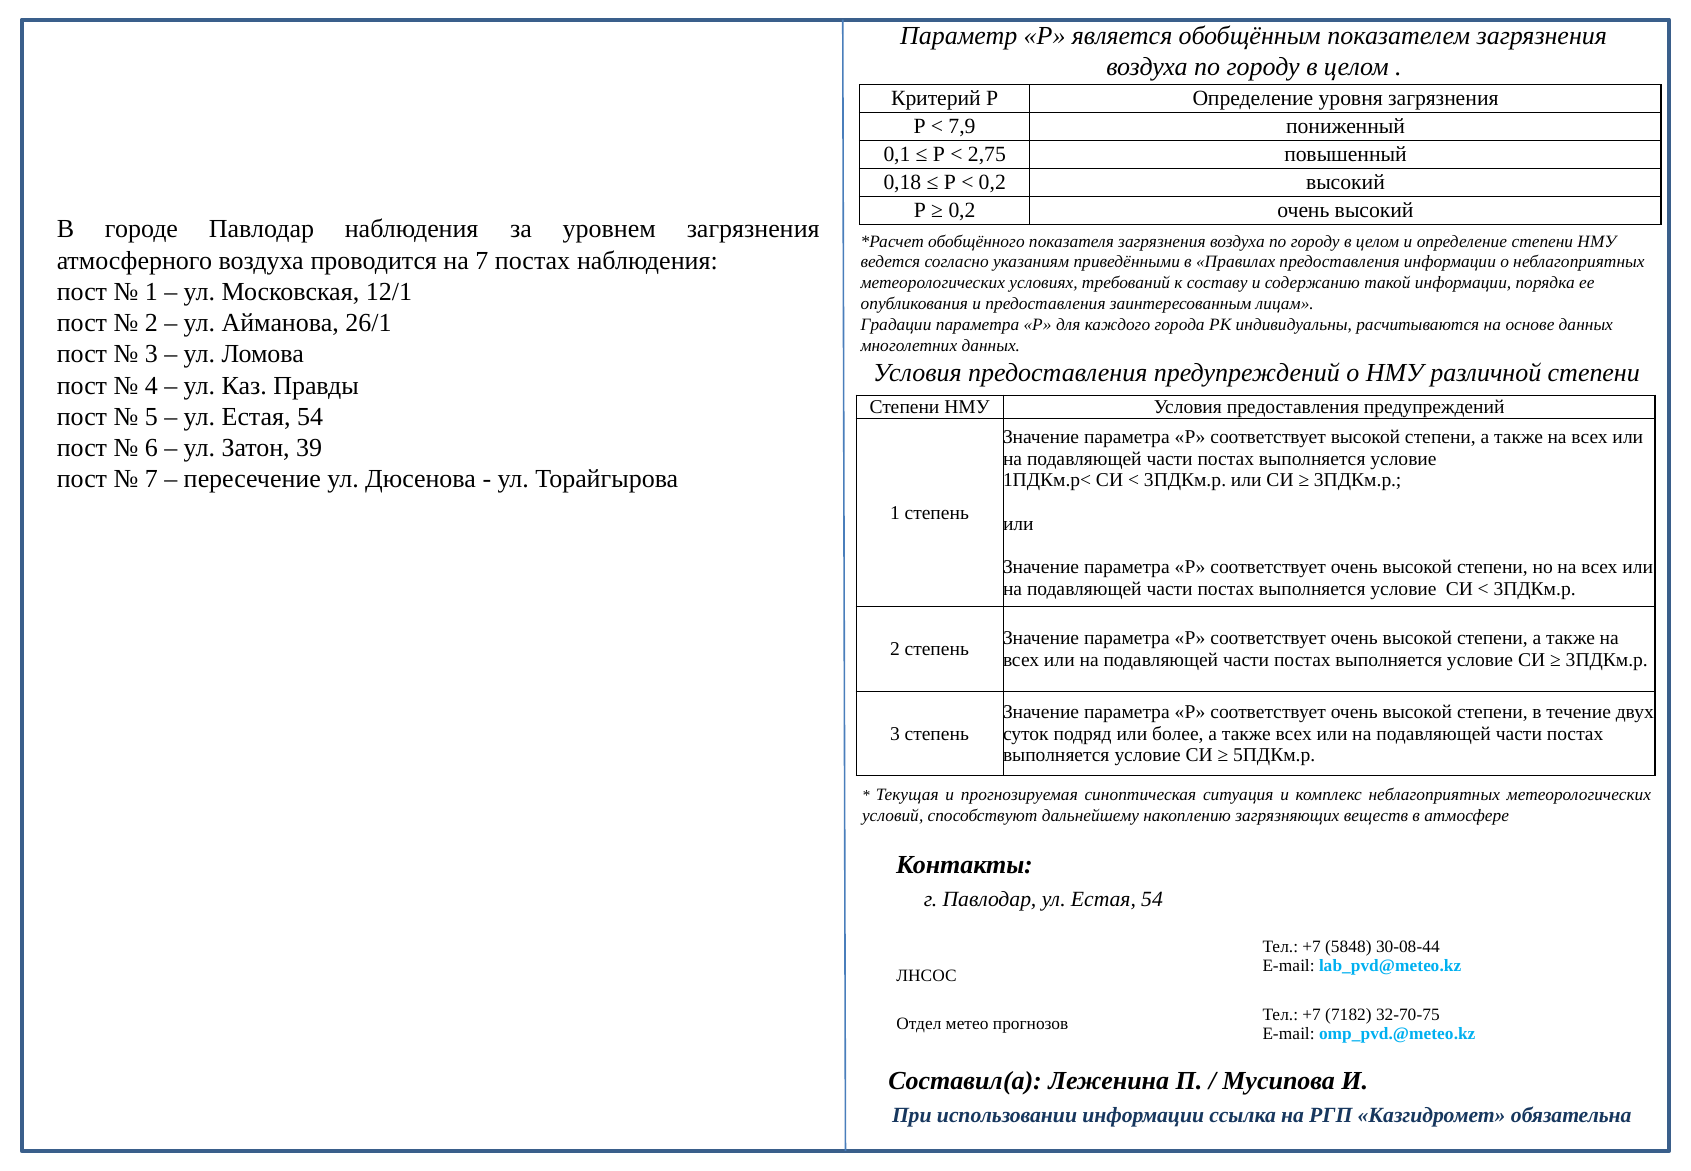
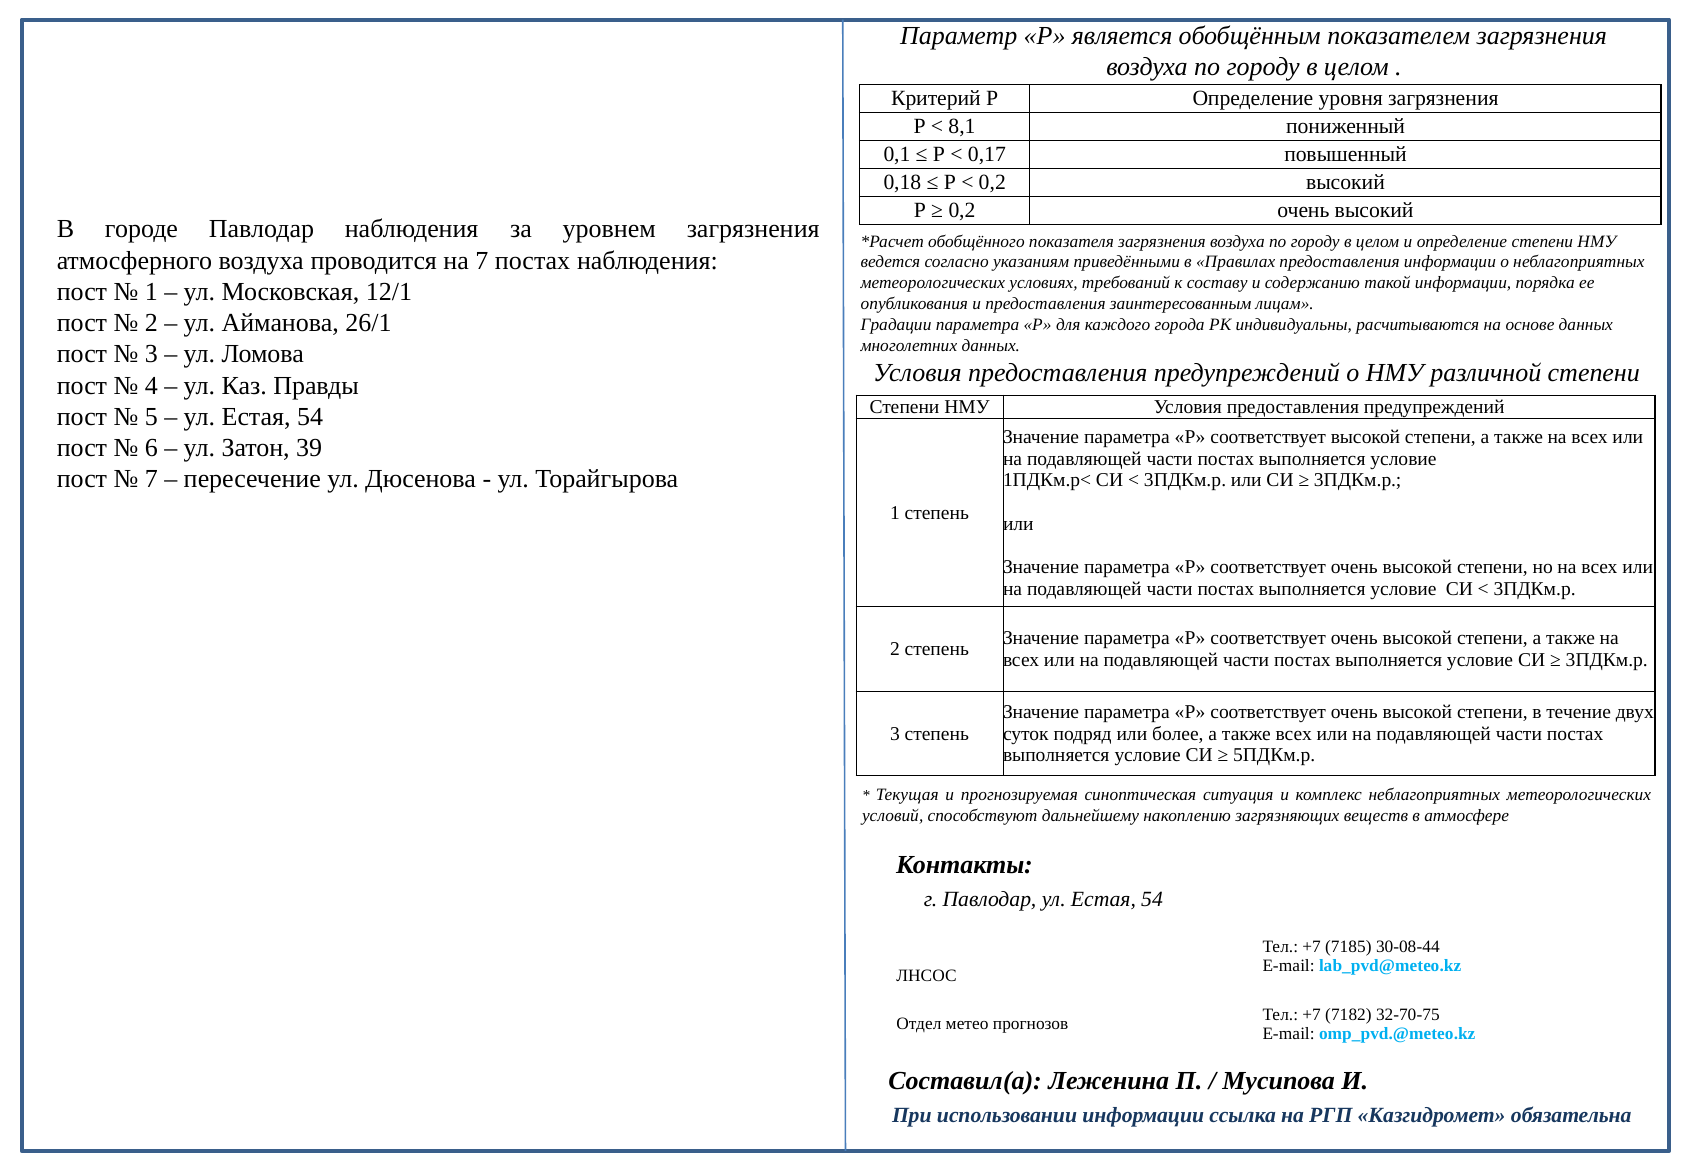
7,9: 7,9 -> 8,1
2,75: 2,75 -> 0,17
5848: 5848 -> 7185
